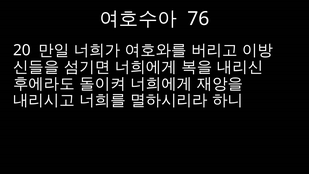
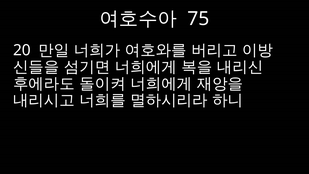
76: 76 -> 75
